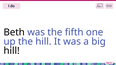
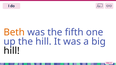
Beth colour: black -> orange
